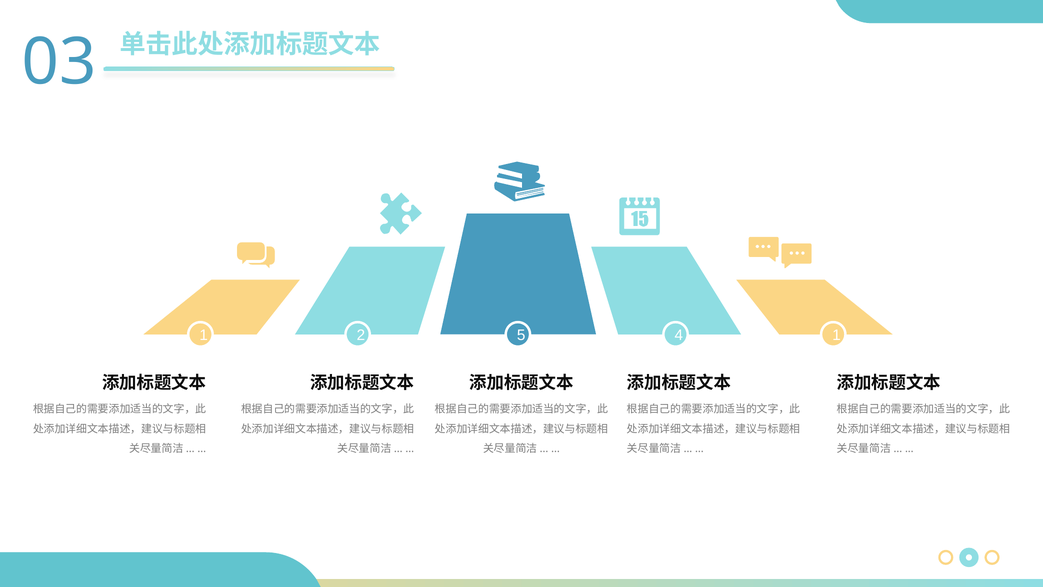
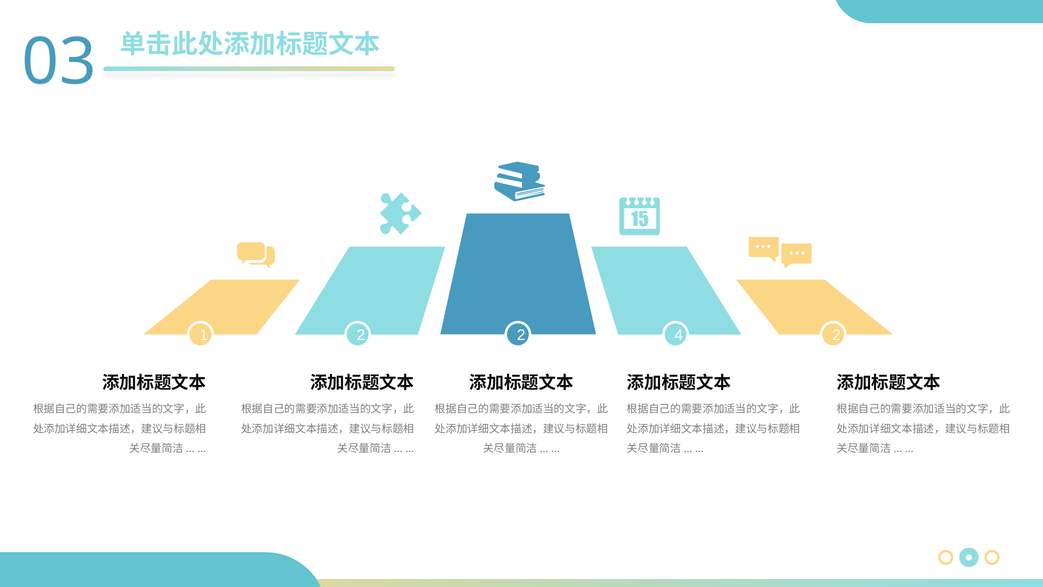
2 5: 5 -> 2
4 1: 1 -> 2
